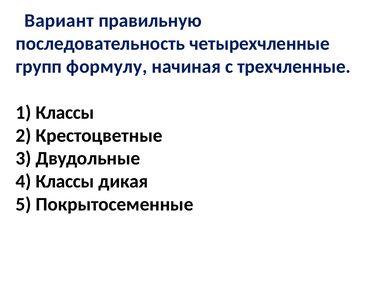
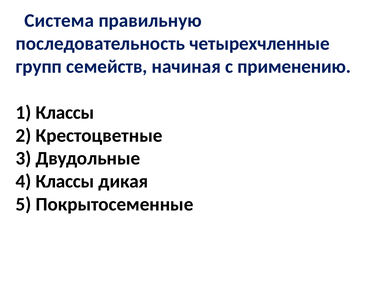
Вариант: Вариант -> Система
формулу: формулу -> семейств
трехчленные: трехчленные -> применению
